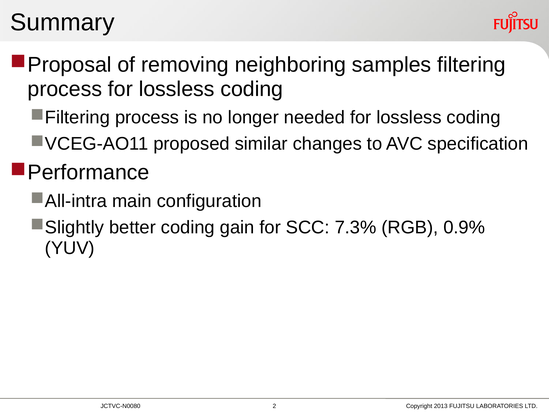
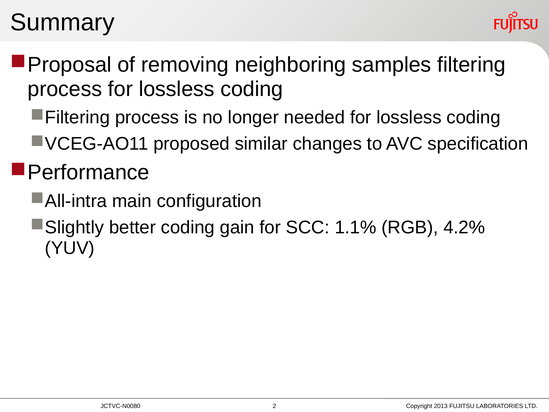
7.3%: 7.3% -> 1.1%
0.9%: 0.9% -> 4.2%
